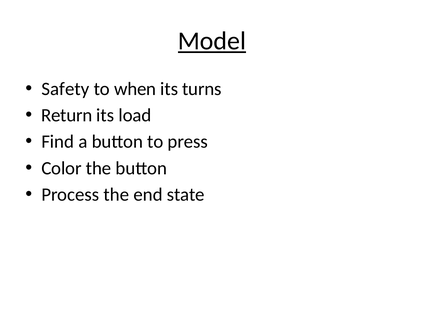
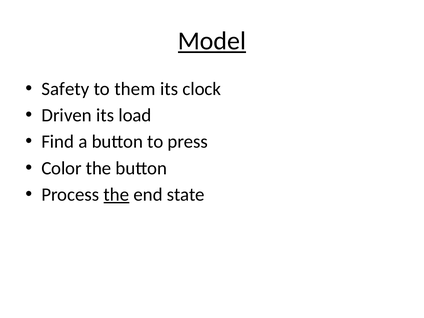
when: when -> them
turns: turns -> clock
Return: Return -> Driven
the at (116, 195) underline: none -> present
